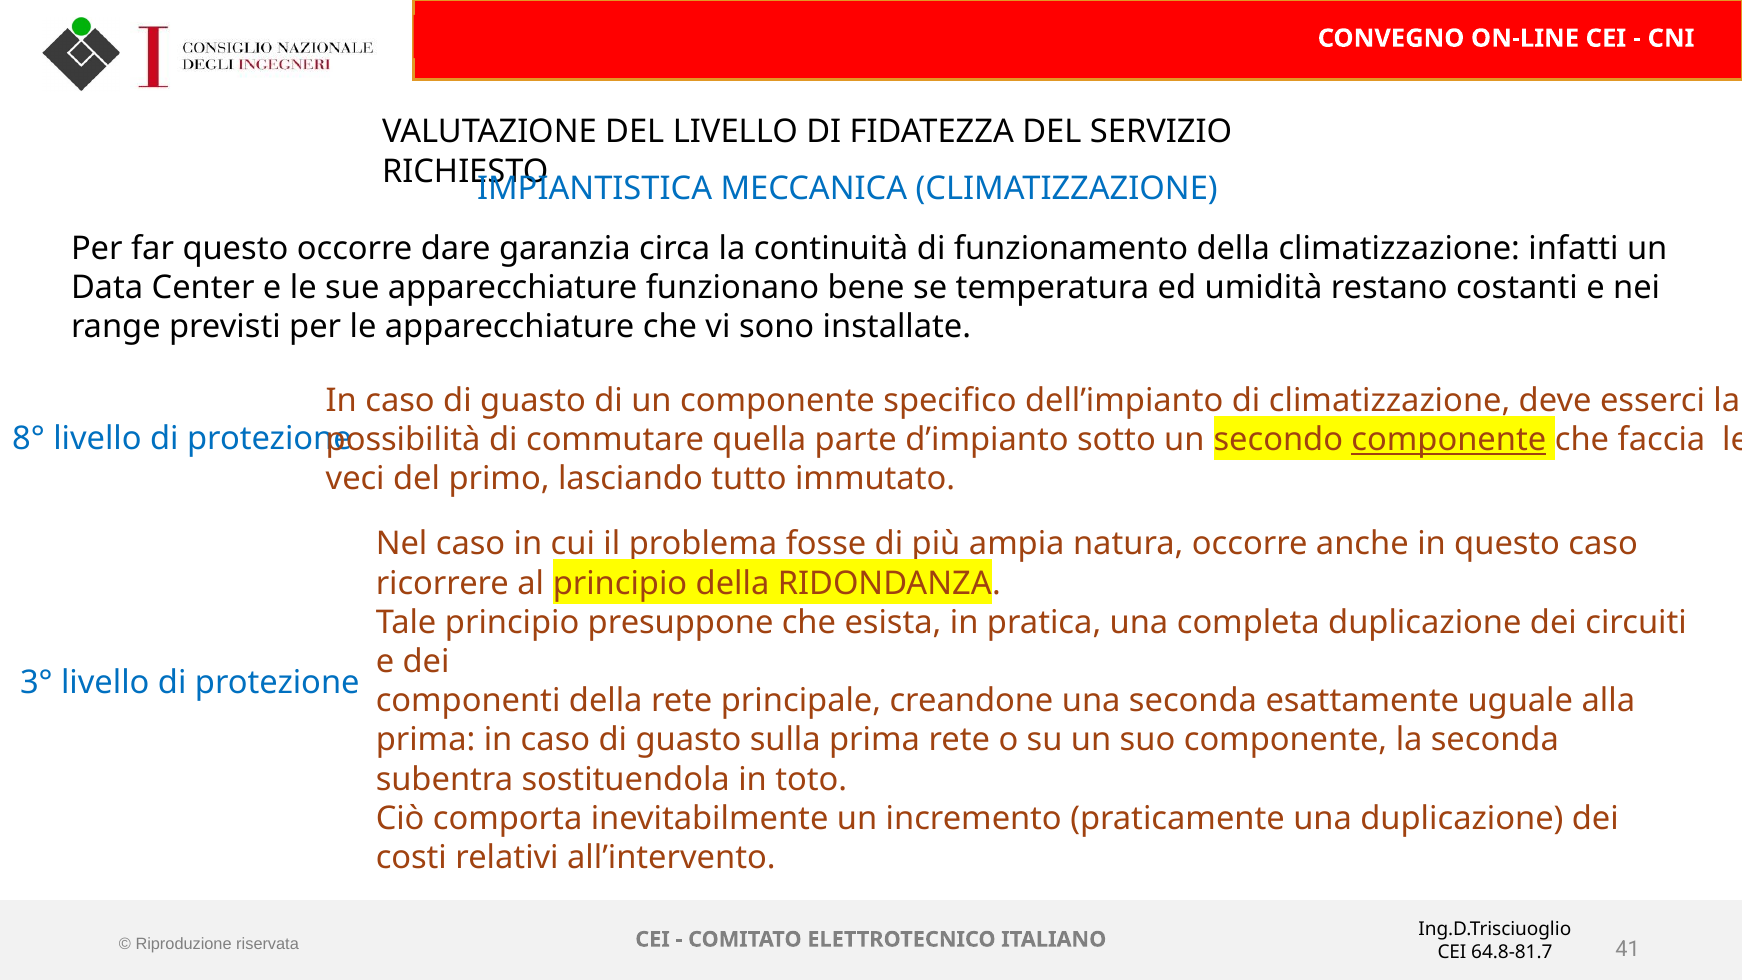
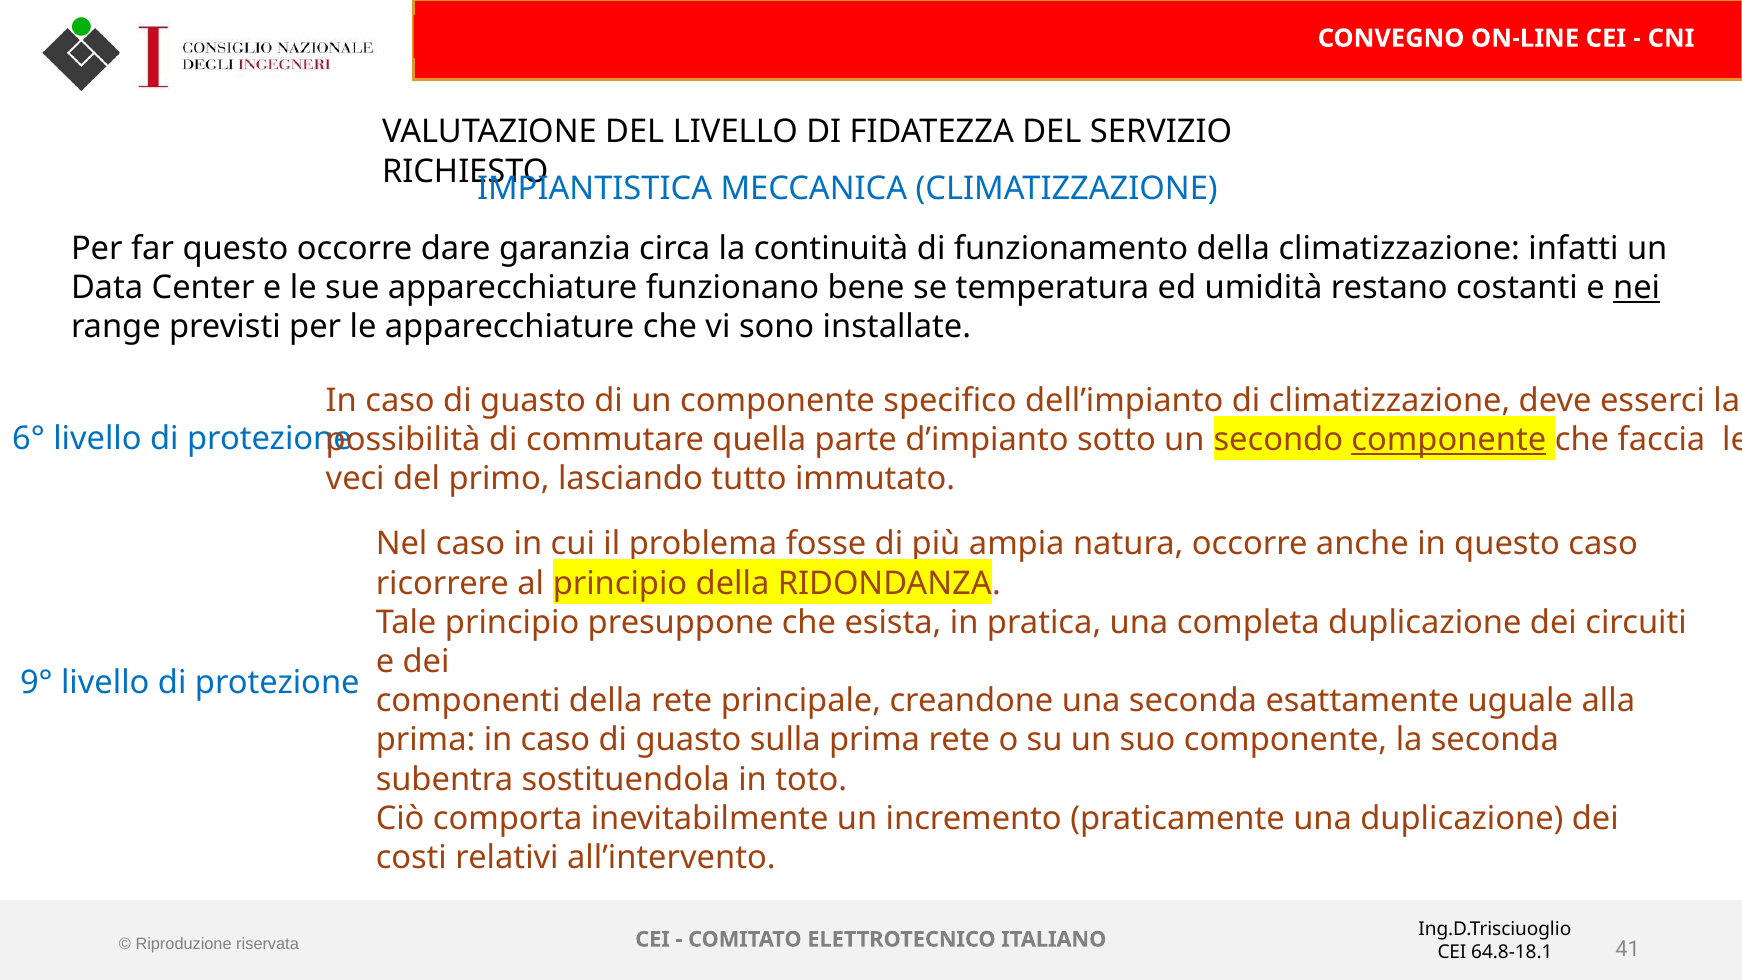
nei underline: none -> present
8°: 8° -> 6°
3°: 3° -> 9°
64.8-81.7: 64.8-81.7 -> 64.8-18.1
